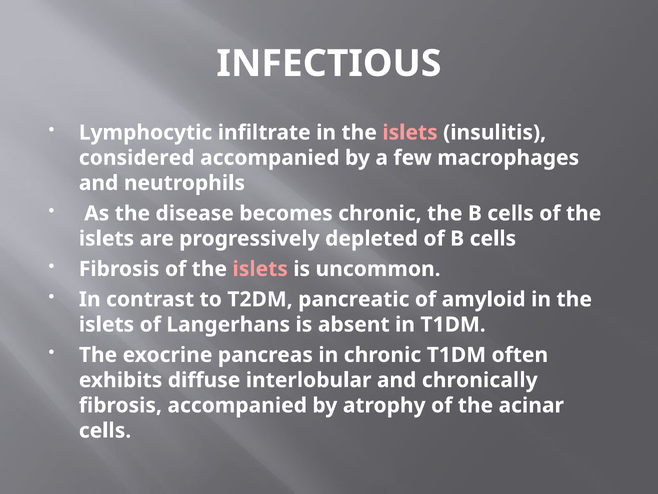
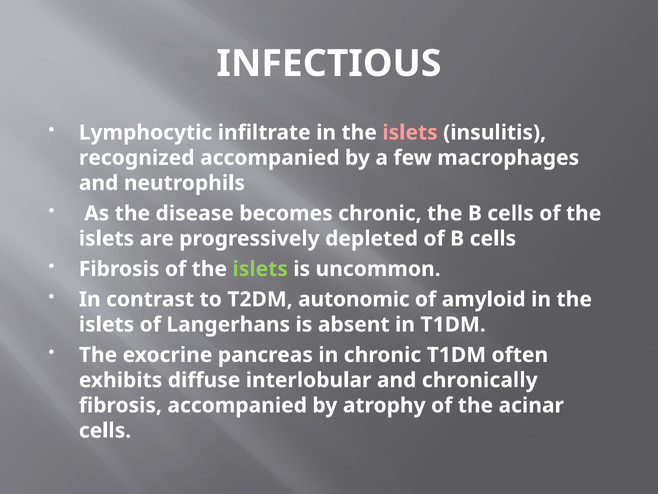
considered: considered -> recognized
islets at (260, 269) colour: pink -> light green
pancreatic: pancreatic -> autonomic
